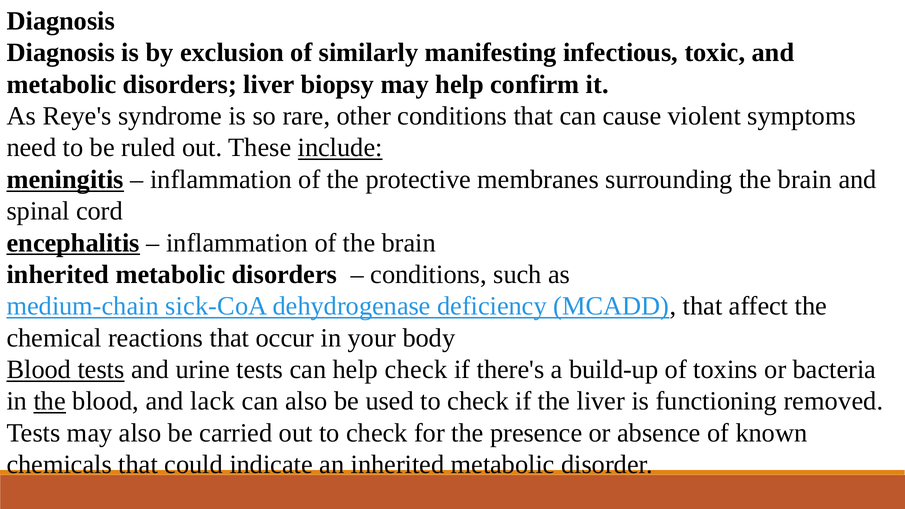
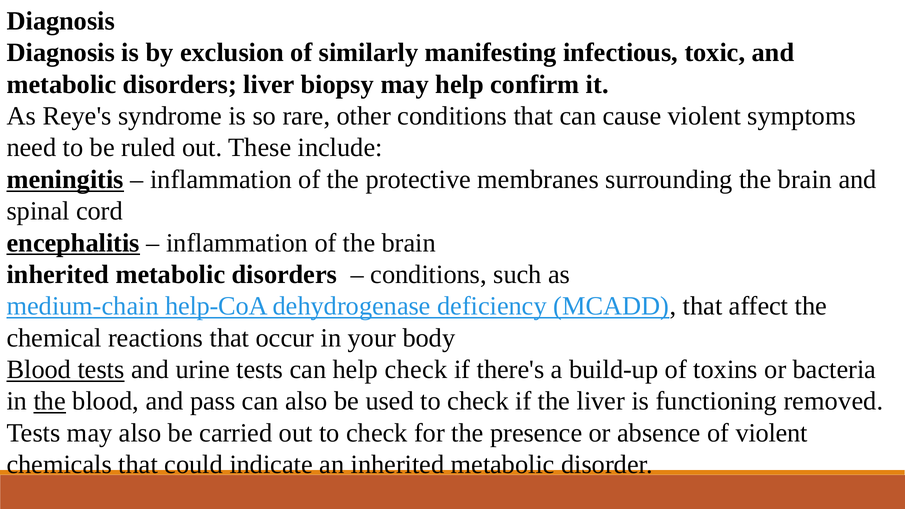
include underline: present -> none
sick-CoA: sick-CoA -> help-CoA
lack: lack -> pass
of known: known -> violent
